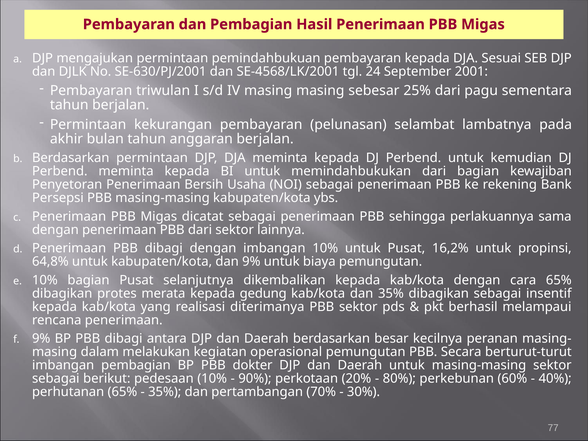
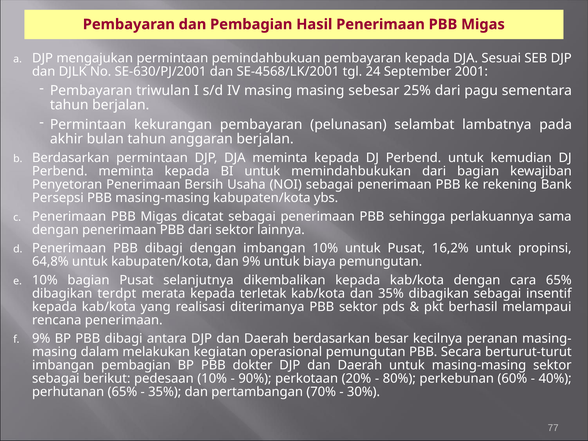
protes: protes -> terdpt
gedung: gedung -> terletak
